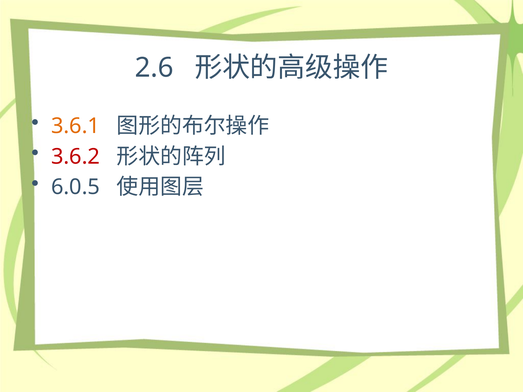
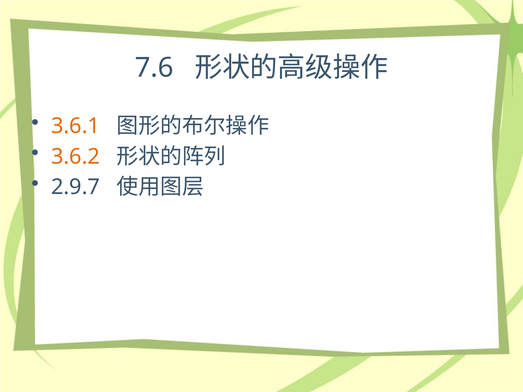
2.6: 2.6 -> 7.6
3.6.2 colour: red -> orange
6.0.5: 6.0.5 -> 2.9.7
